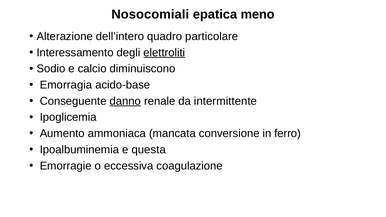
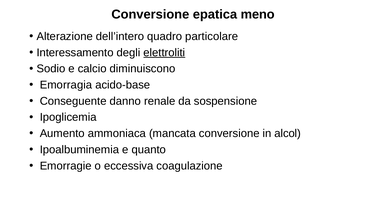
Nosocomiali at (150, 14): Nosocomiali -> Conversione
danno underline: present -> none
intermittente: intermittente -> sospensione
ferro: ferro -> alcol
questa: questa -> quanto
